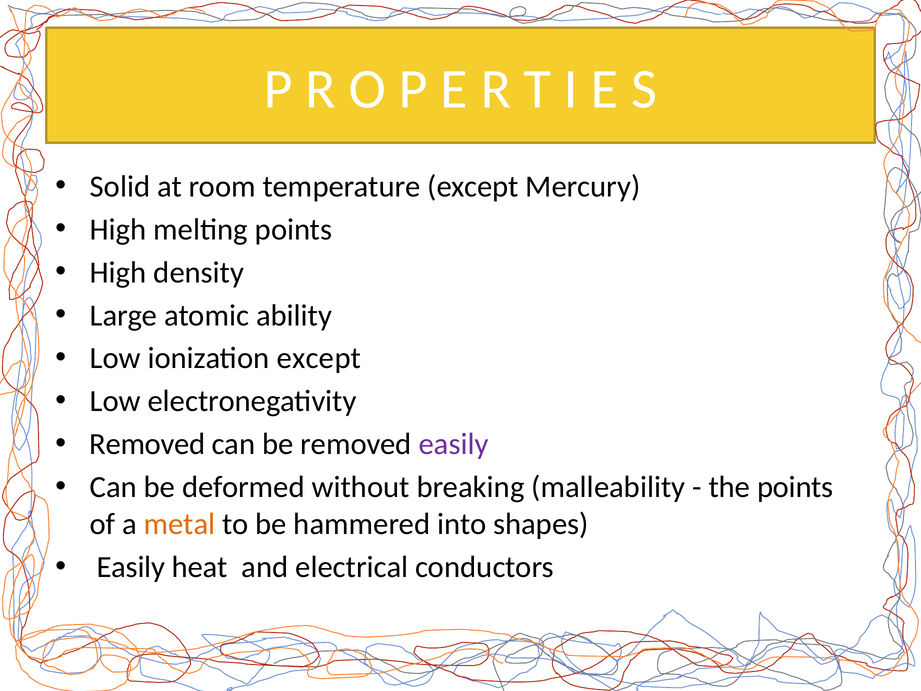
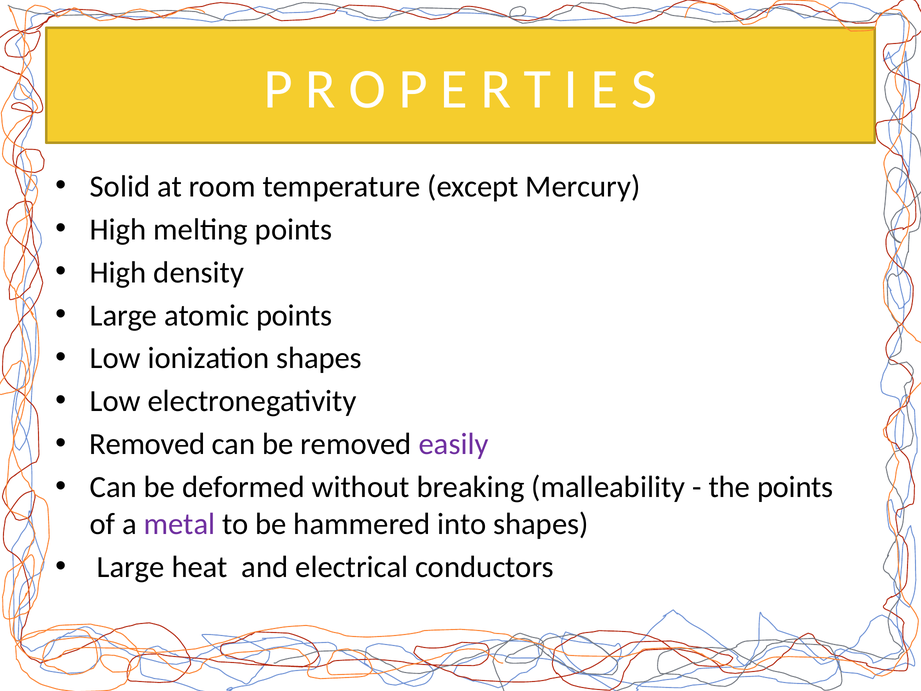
atomic ability: ability -> points
ionization except: except -> shapes
metal colour: orange -> purple
Easily at (131, 567): Easily -> Large
